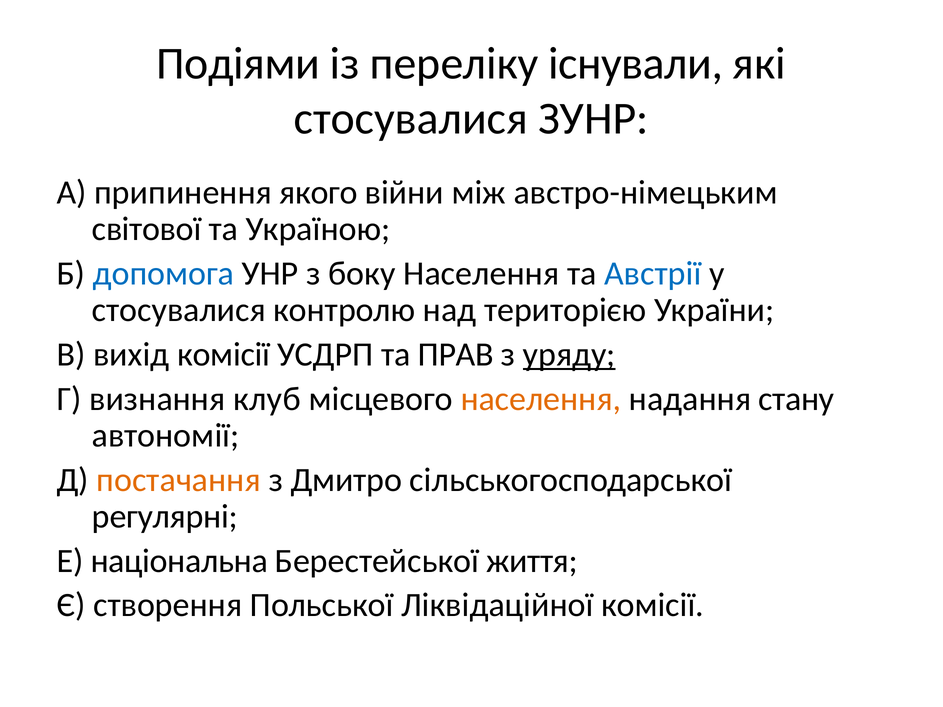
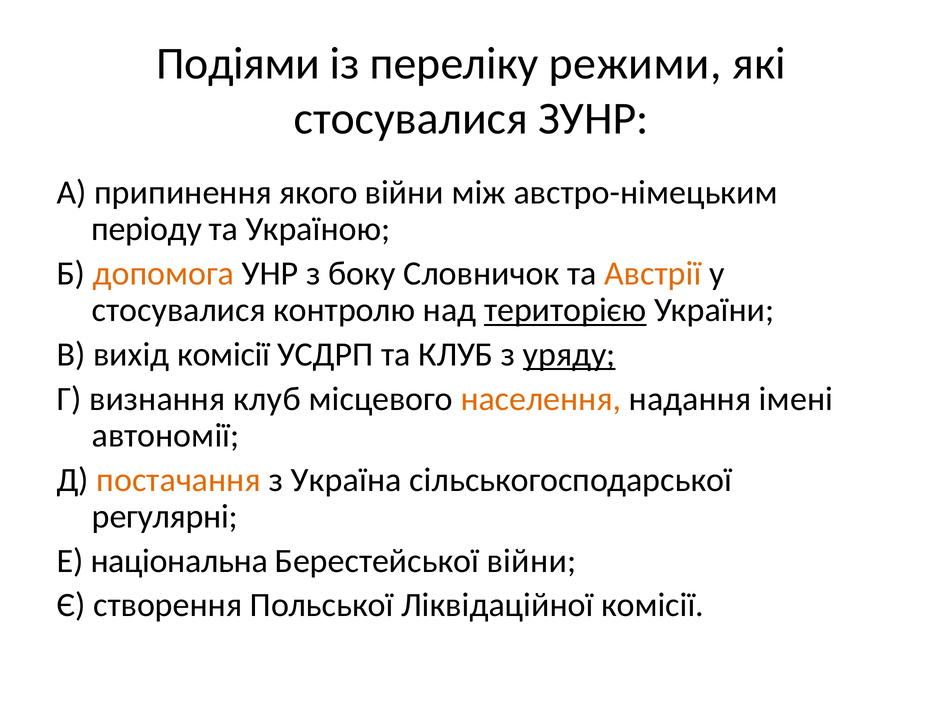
існували: існували -> режими
світової: світової -> періоду
допомога colour: blue -> orange
боку Населення: Населення -> Словничок
Австрії colour: blue -> orange
територією underline: none -> present
та ПРАВ: ПРАВ -> КЛУБ
стану: стану -> імені
Дмитро: Дмитро -> Україна
Берестейської життя: життя -> війни
